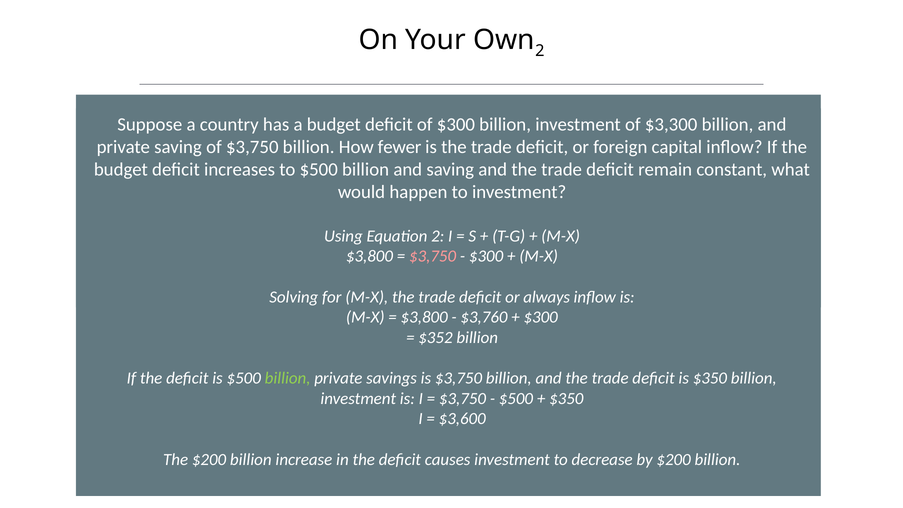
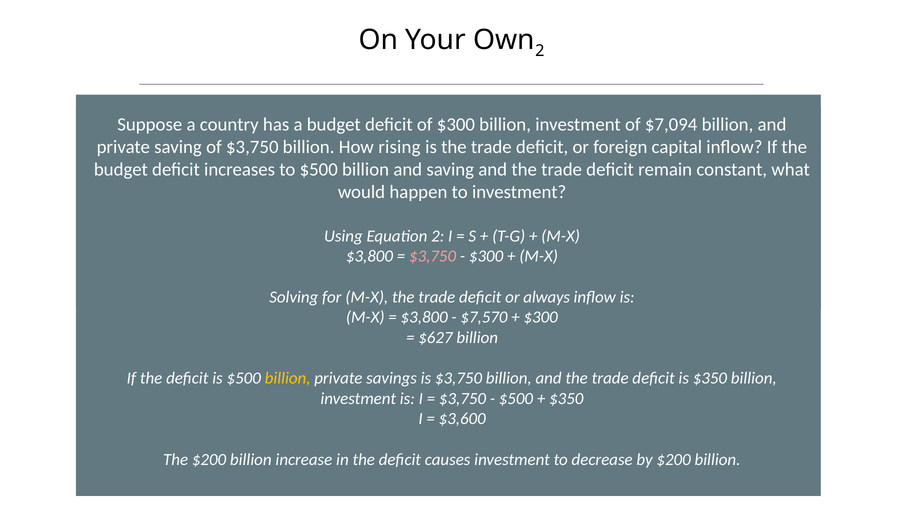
$3,300: $3,300 -> $7,094
fewer: fewer -> rising
$3,760: $3,760 -> $7,570
$352: $352 -> $627
billion at (288, 378) colour: light green -> yellow
